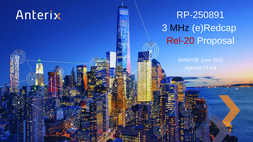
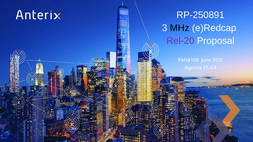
Rel-20 colour: red -> purple
